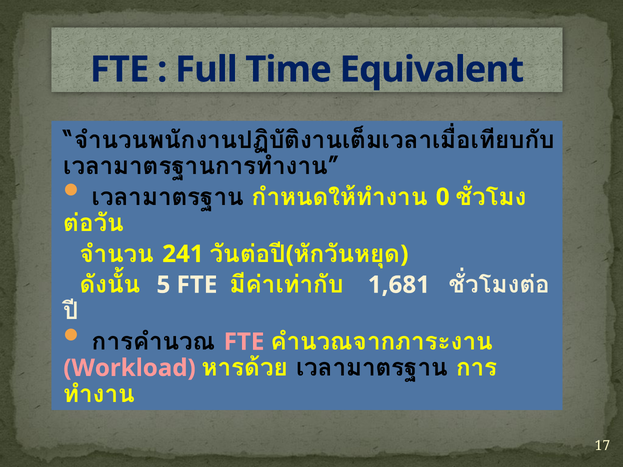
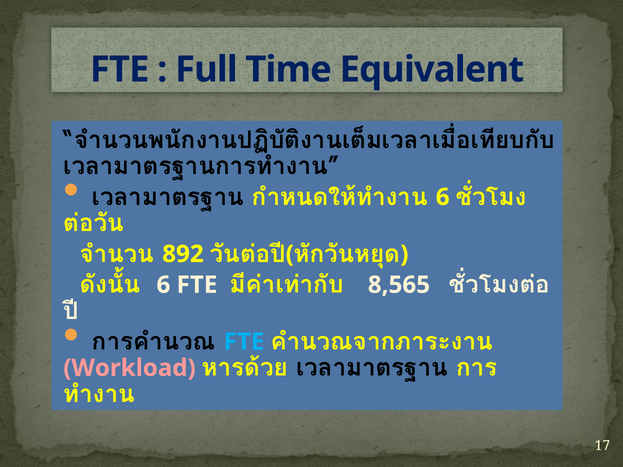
0 at (443, 197): 0 -> 6
241: 241 -> 892
5 at (163, 285): 5 -> 6
1,681: 1,681 -> 8,565
FTE at (244, 342) colour: pink -> light blue
